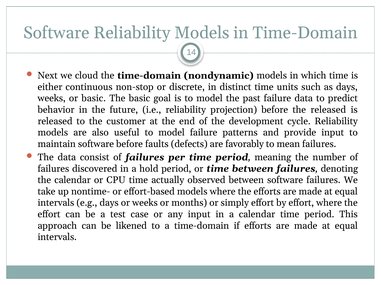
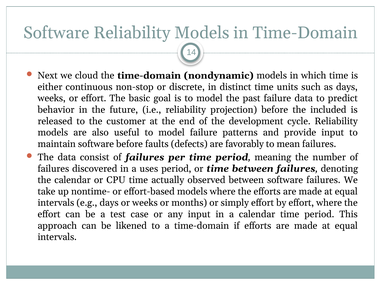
or basic: basic -> effort
the released: released -> included
hold: hold -> uses
